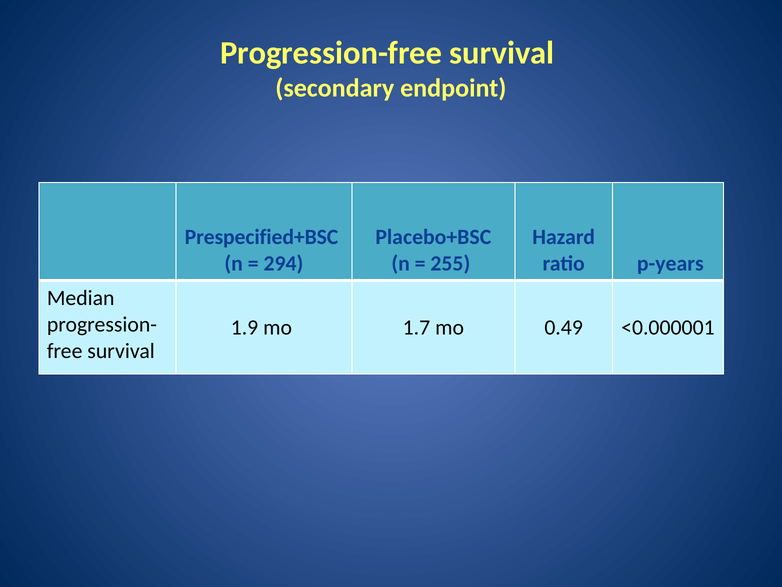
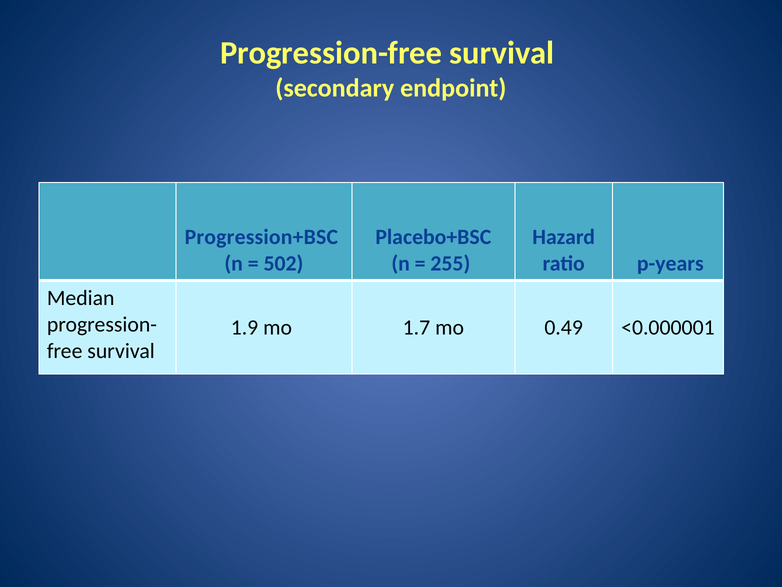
Prespecified+BSC: Prespecified+BSC -> Progression+BSC
294: 294 -> 502
